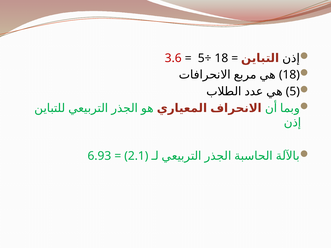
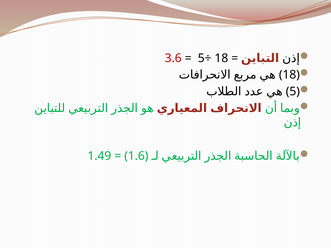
6.93: 6.93 -> 1.49
2.1: 2.1 -> 1.6
